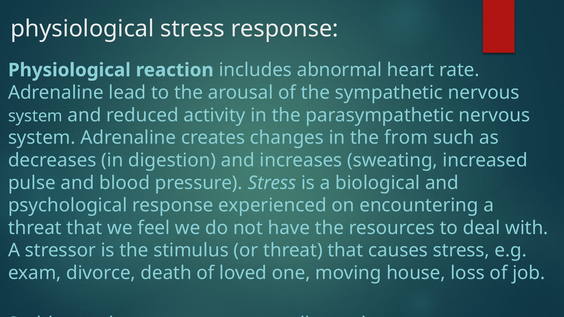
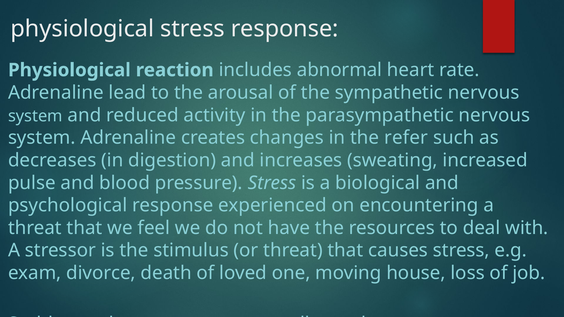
from: from -> refer
